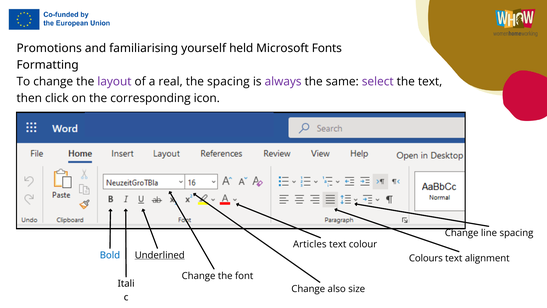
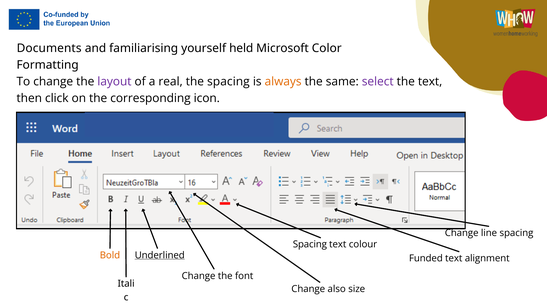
Promotions: Promotions -> Documents
Fonts: Fonts -> Color
always colour: purple -> orange
Articles at (310, 244): Articles -> Spacing
Bold colour: blue -> orange
Colours: Colours -> Funded
